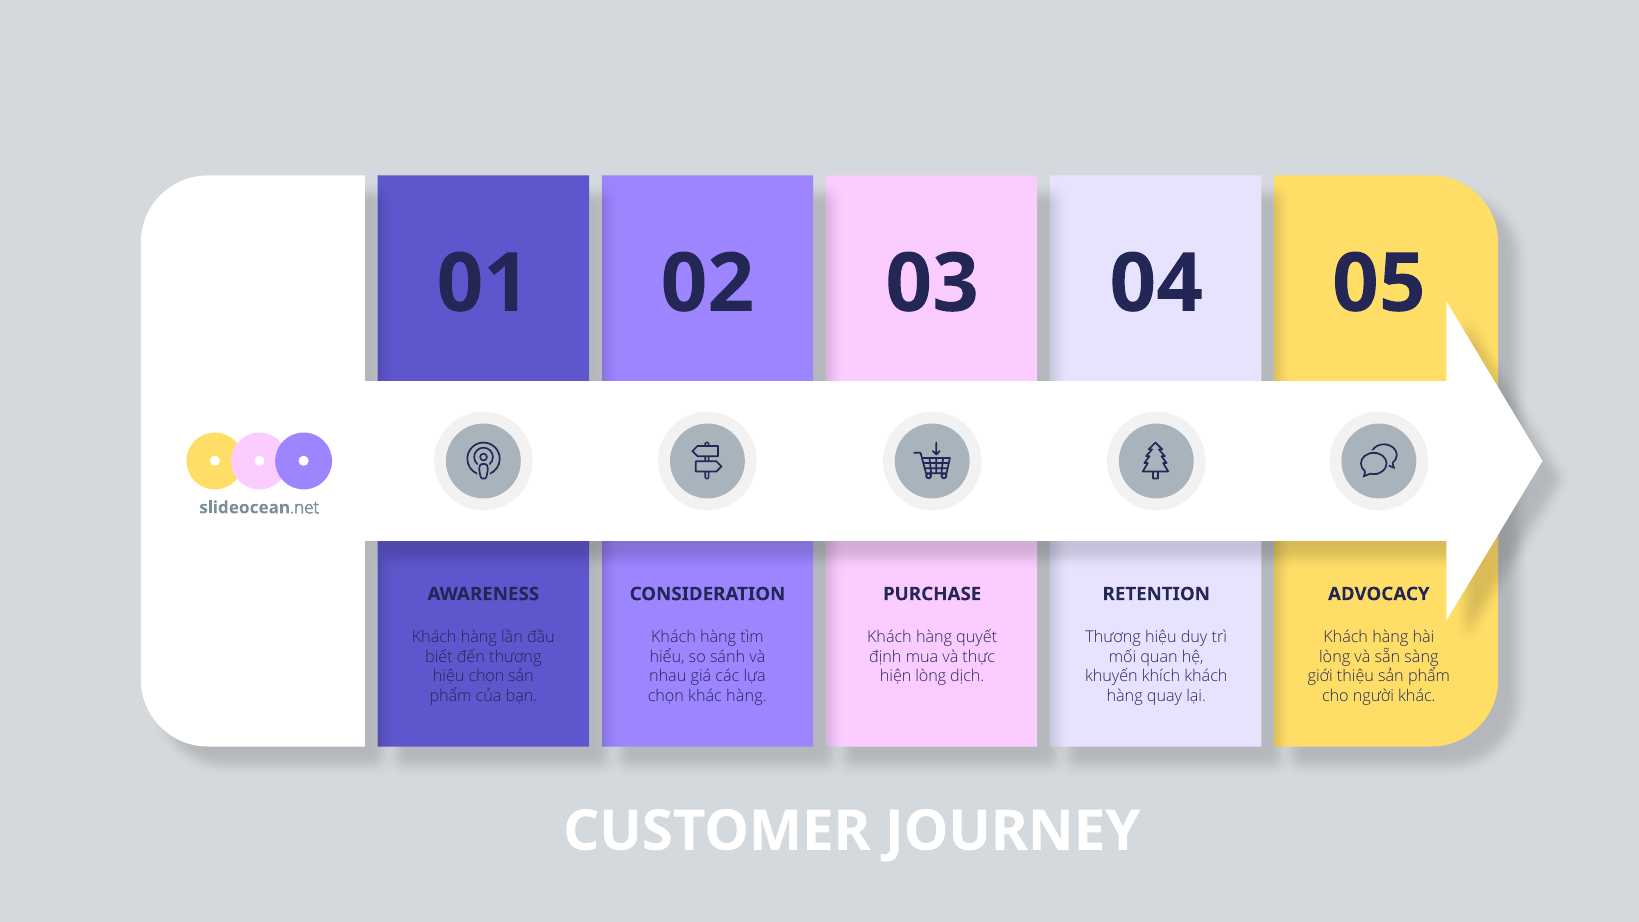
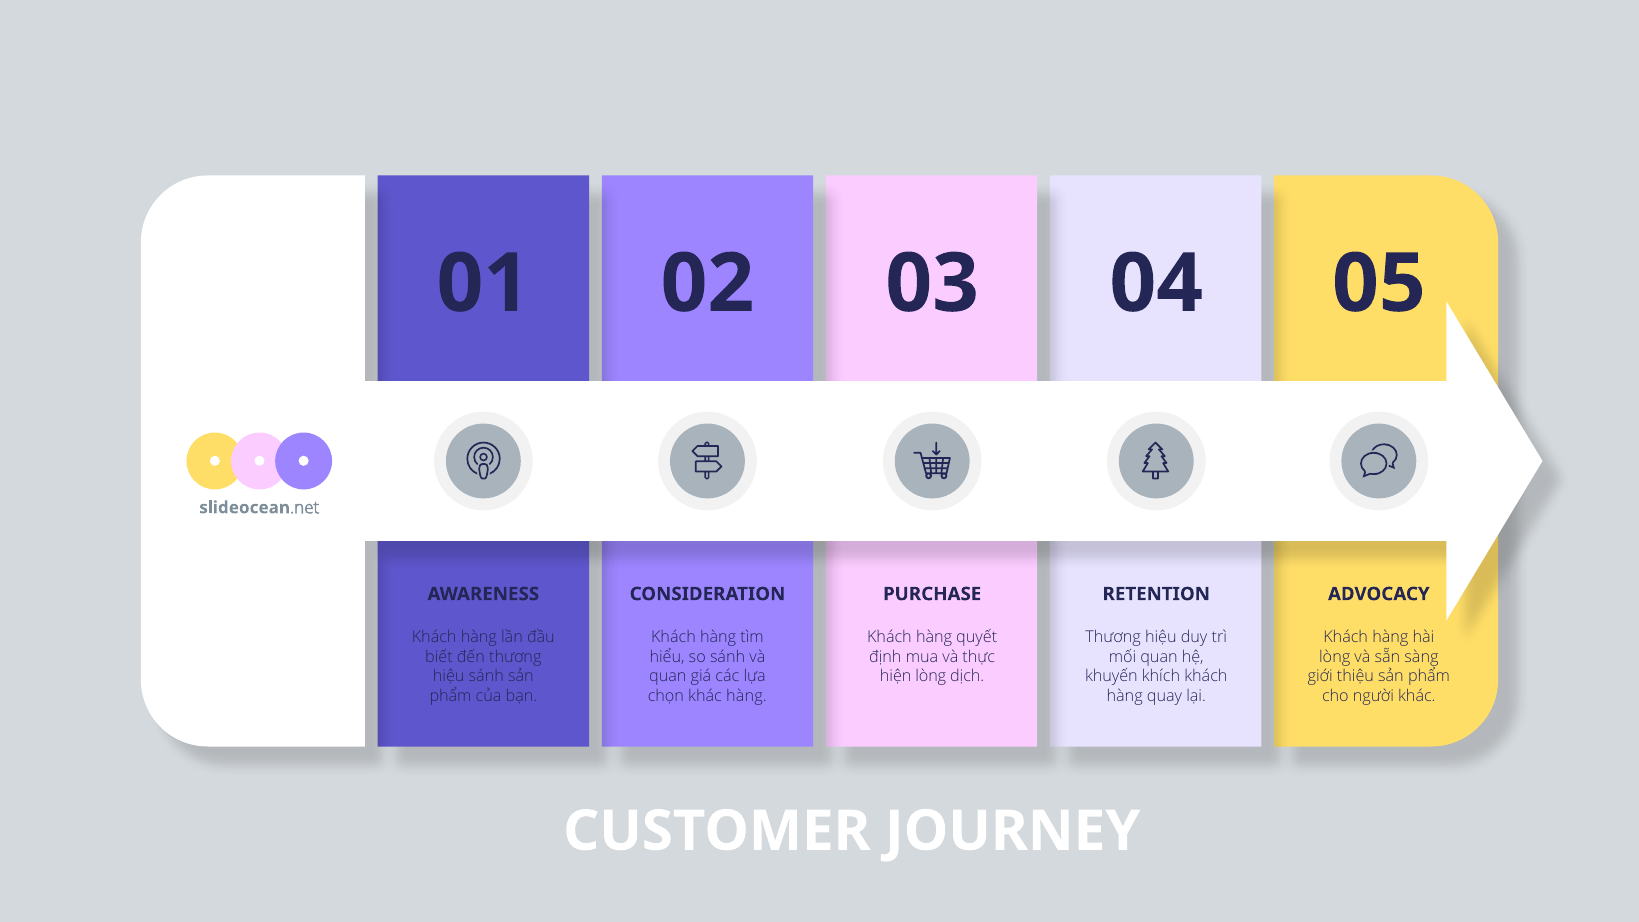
hiệu chọn: chọn -> sánh
nhau at (668, 676): nhau -> quan
